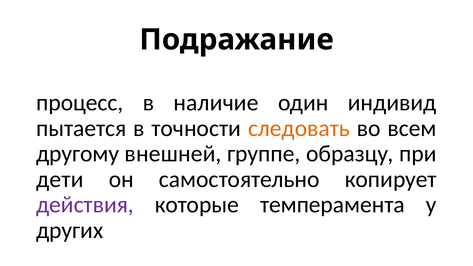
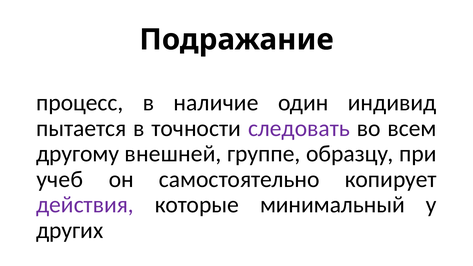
следовать colour: orange -> purple
дети: дети -> учеб
темперамента: темперамента -> минимальный
